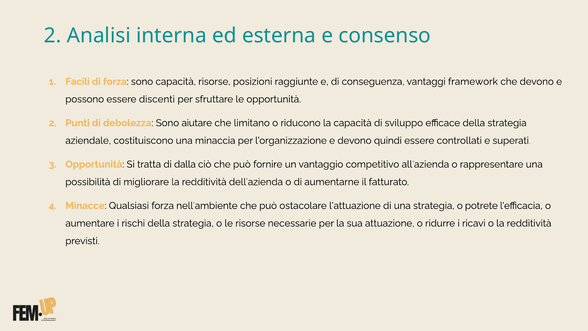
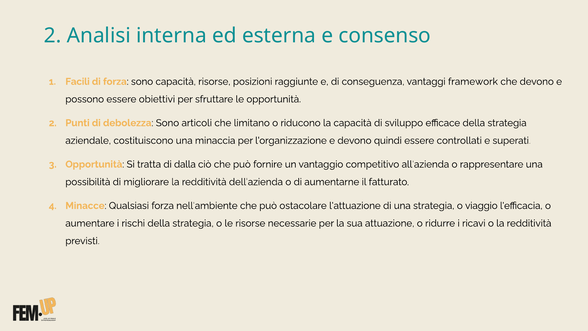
discenti: discenti -> obiettivi
aiutare: aiutare -> articoli
potrete: potrete -> viaggio
